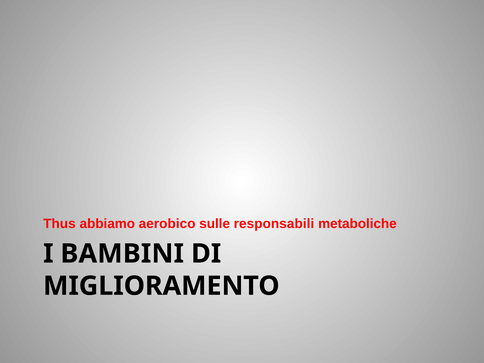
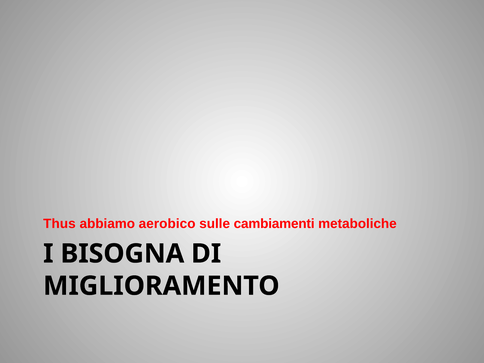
responsabili: responsabili -> cambiamenti
BAMBINI: BAMBINI -> BISOGNA
